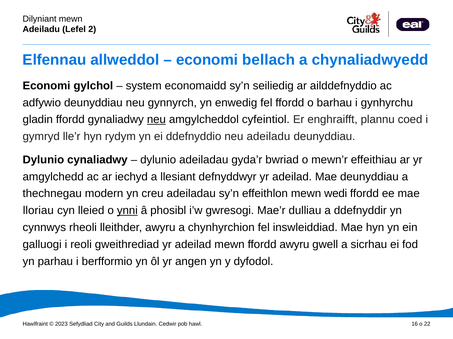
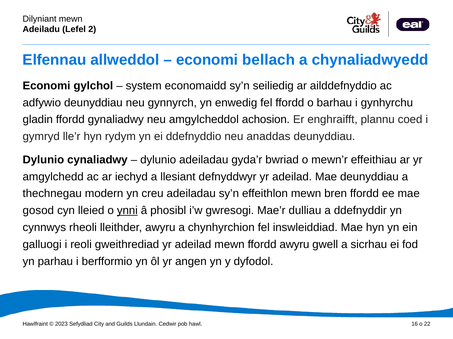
neu at (156, 120) underline: present -> none
cyfeintiol: cyfeintiol -> achosion
neu adeiladu: adeiladu -> anaddas
wedi: wedi -> bren
lloriau: lloriau -> gosod
